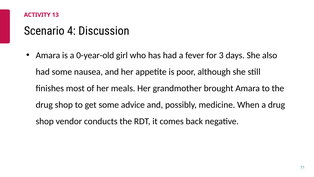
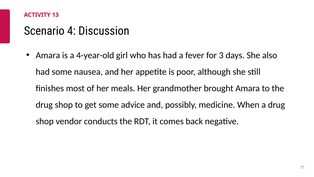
0-year-old: 0-year-old -> 4-year-old
